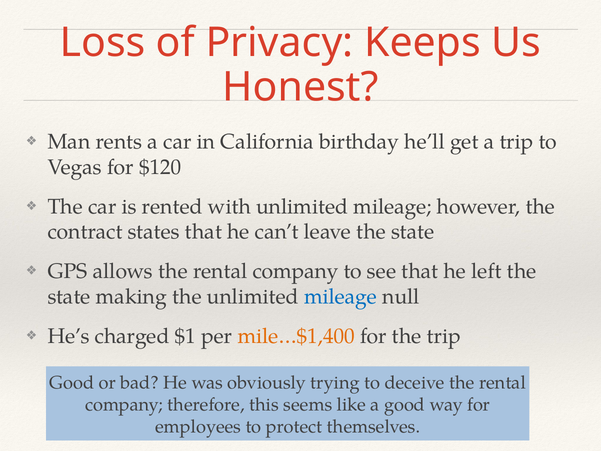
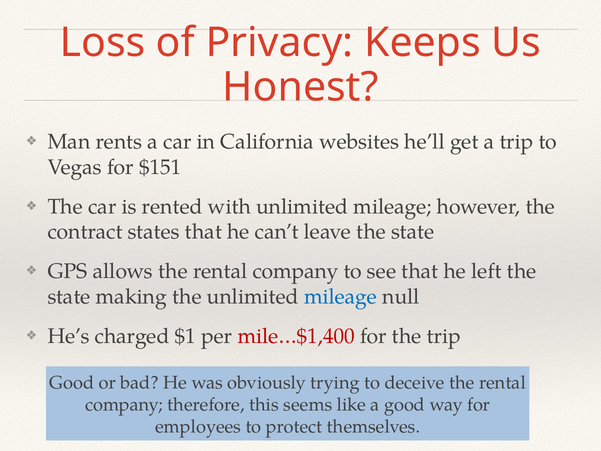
birthday: birthday -> websites
$120: $120 -> $151
mile…$1,400 colour: orange -> red
